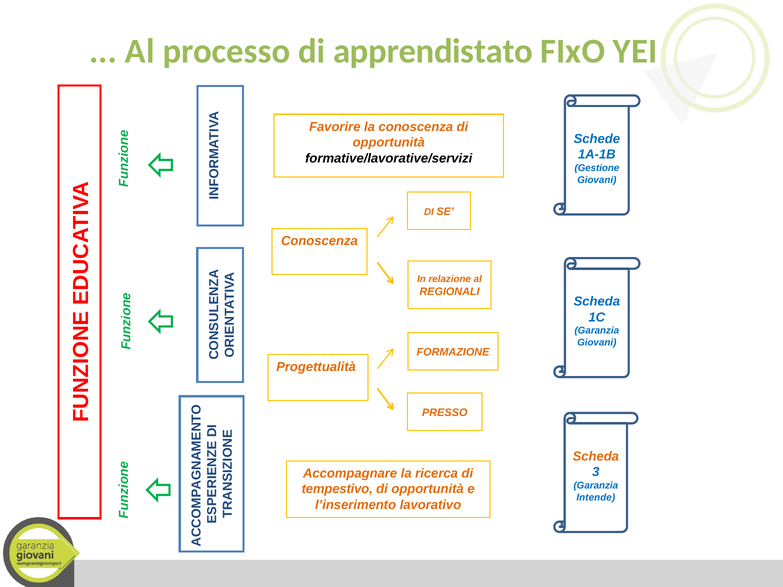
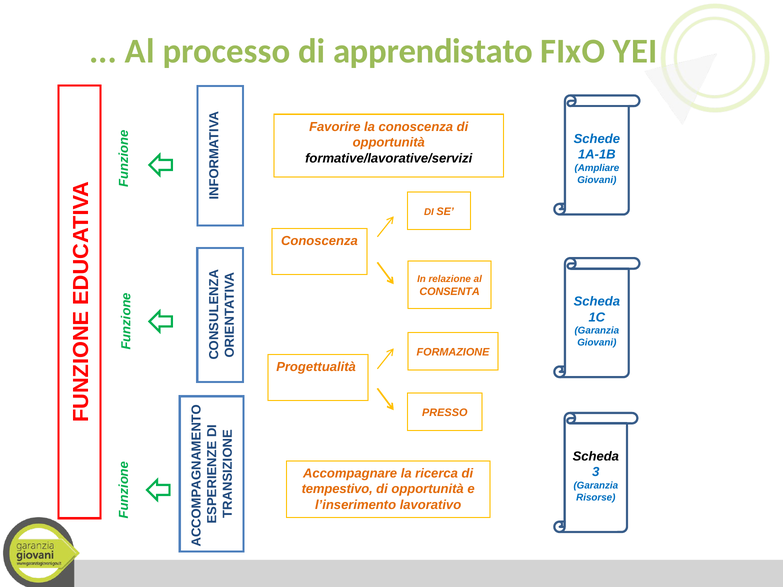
Gestione: Gestione -> Ampliare
REGIONALI: REGIONALI -> CONSENTA
Scheda at (596, 457) colour: orange -> black
Intende: Intende -> Risorse
